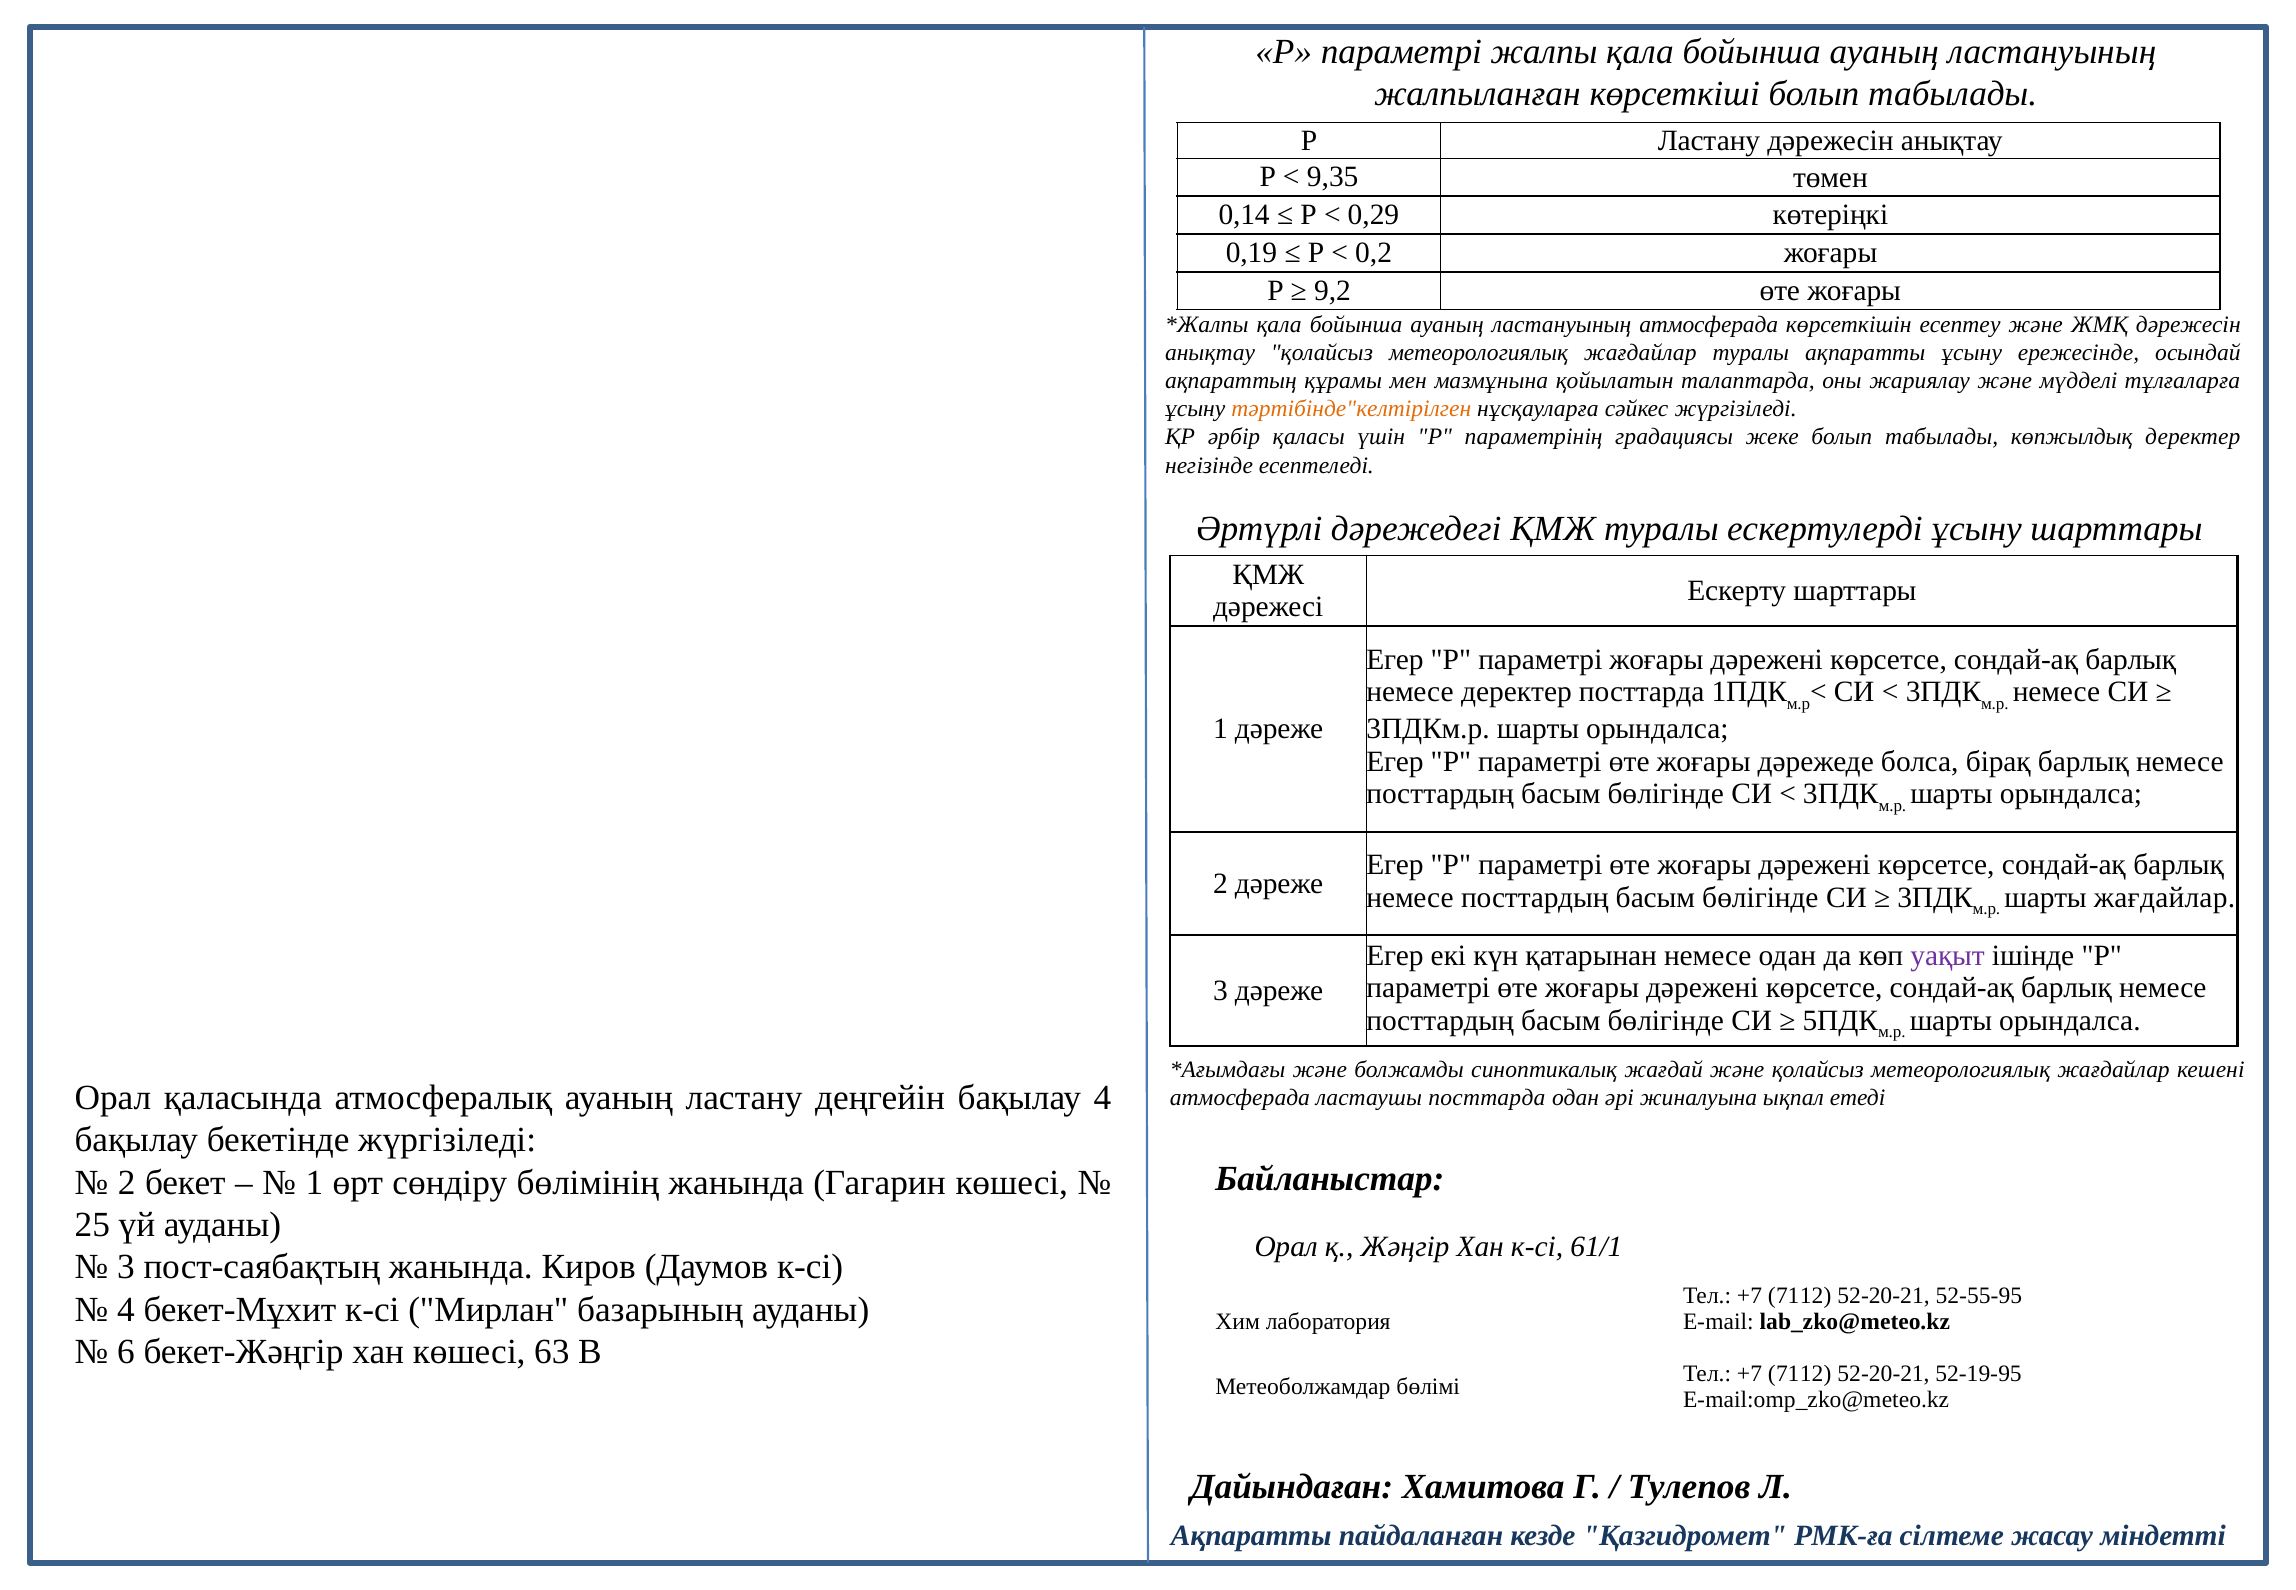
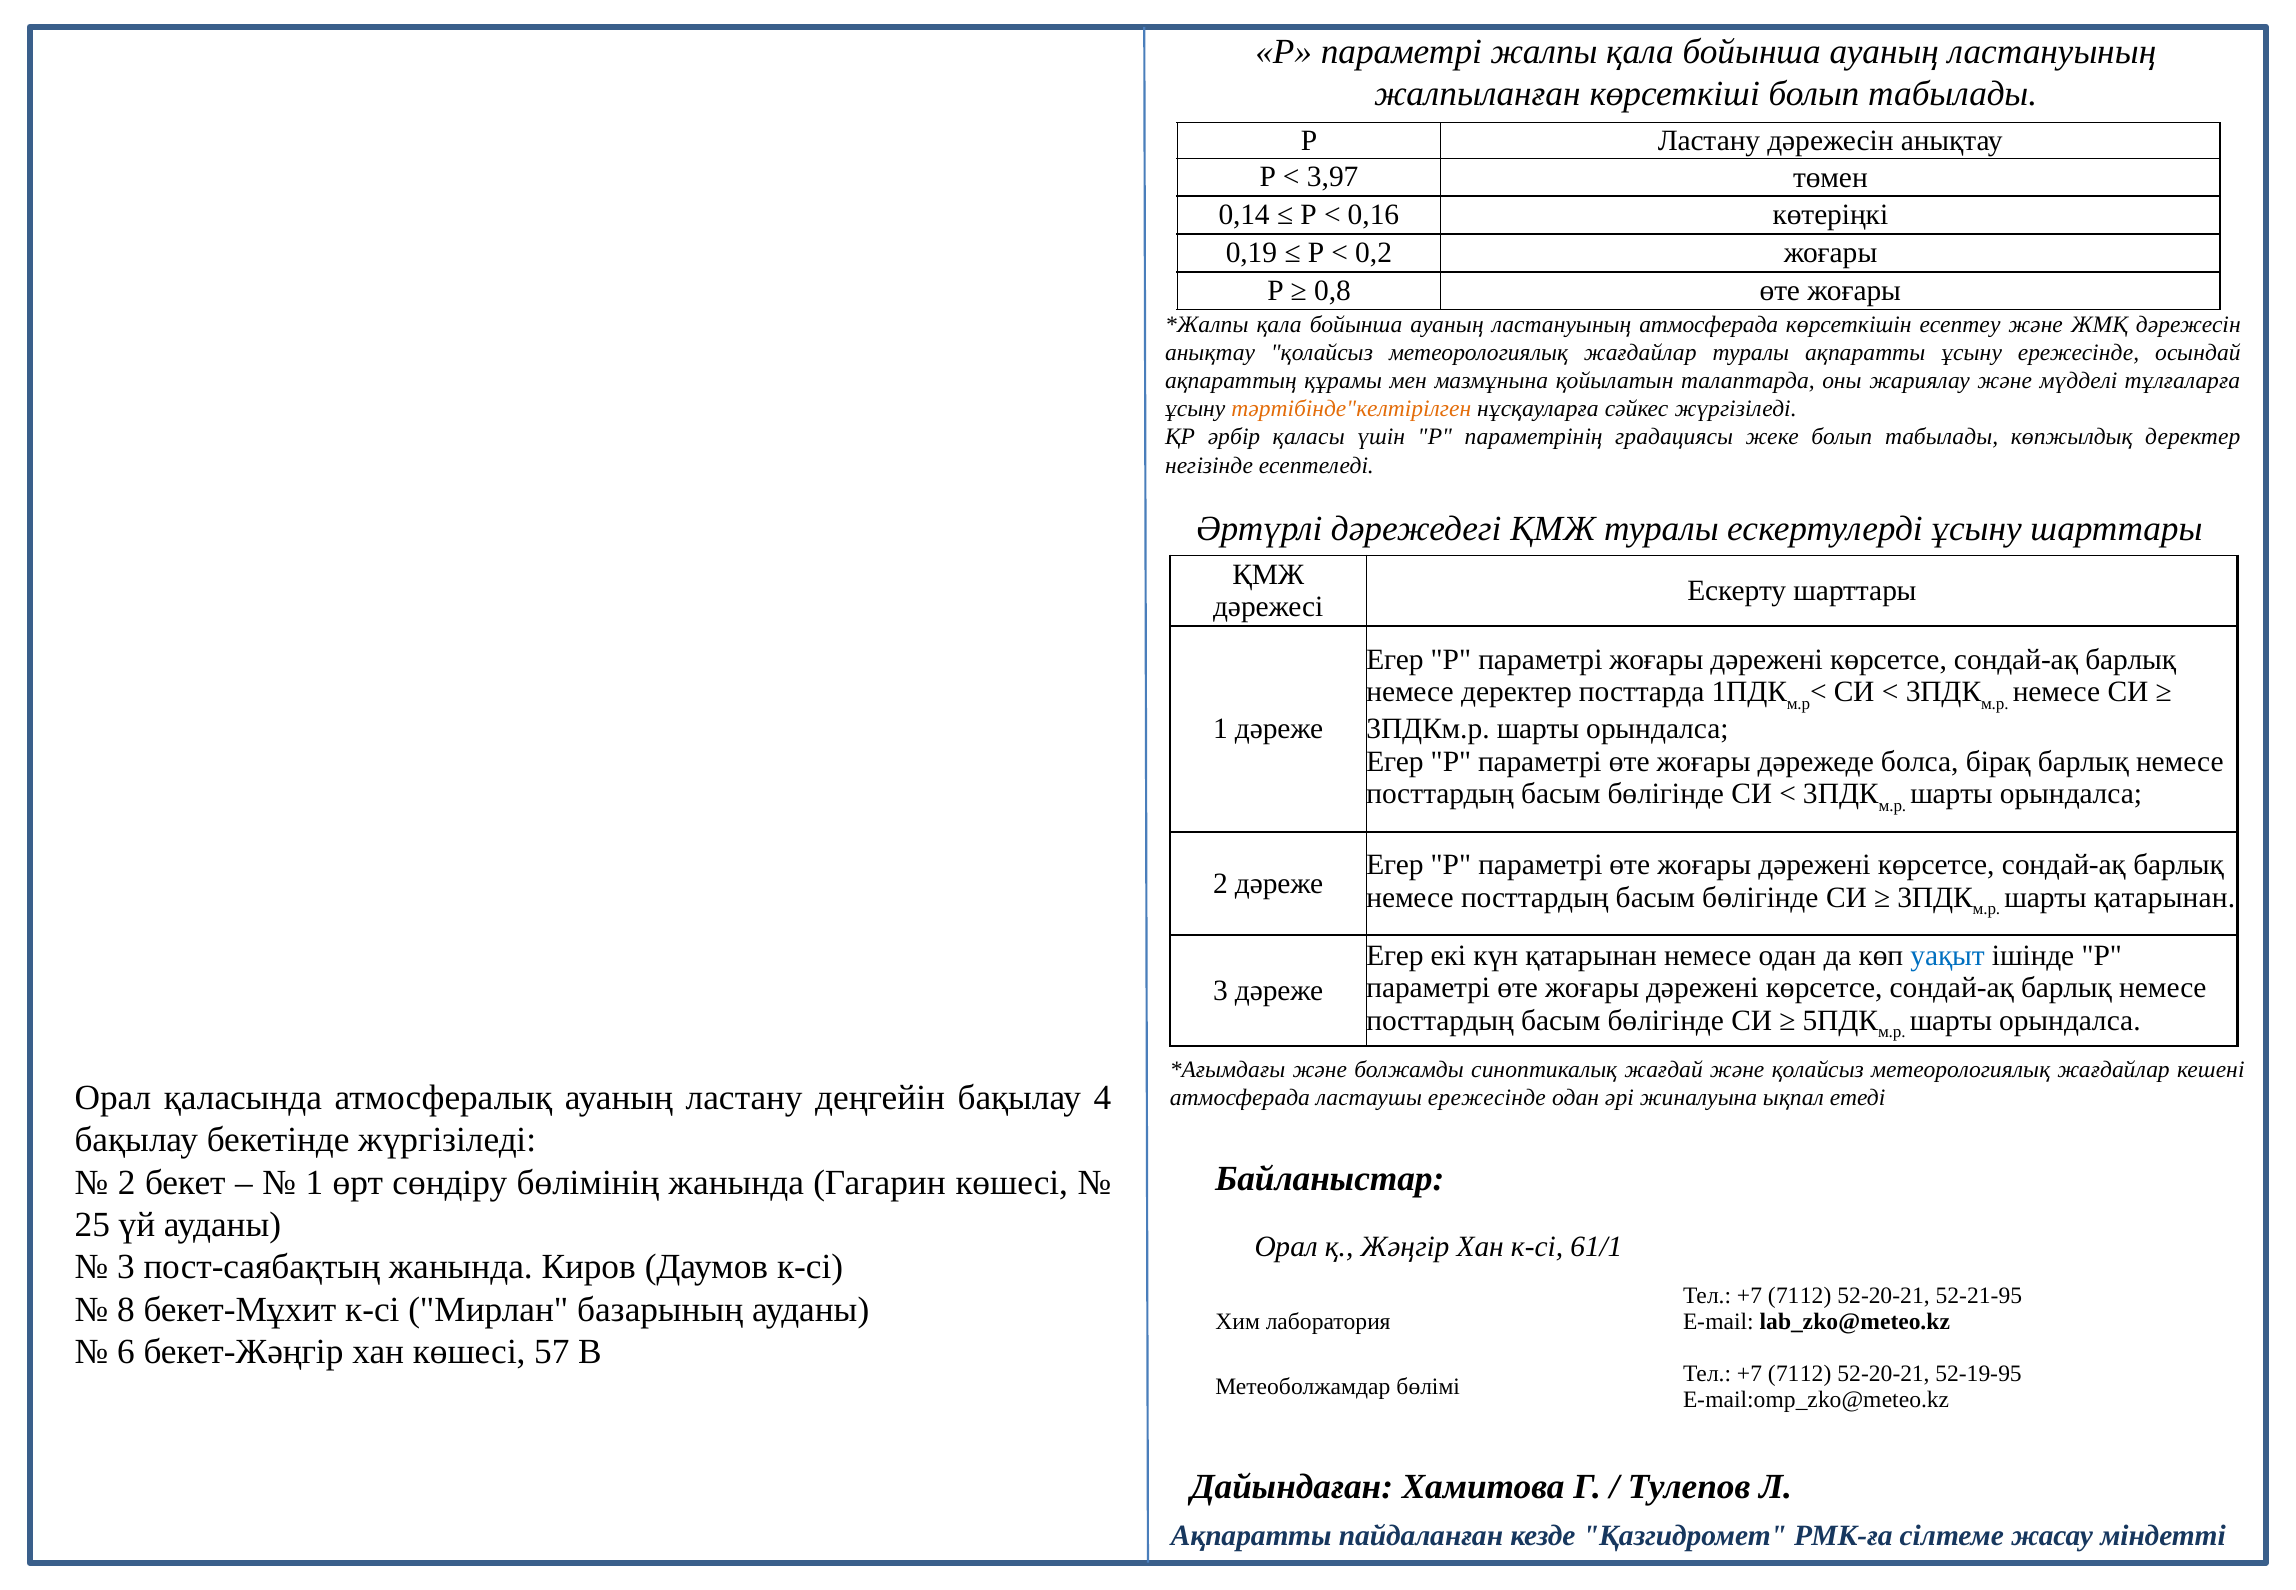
9,35: 9,35 -> 3,97
0,29: 0,29 -> 0,16
9,2: 9,2 -> 0,8
шарты жағдайлар: жағдайлар -> қатарынан
уақыт colour: purple -> blue
ластаушы посттарда: посттарда -> ережесінде
52-55-95: 52-55-95 -> 52-21-95
4 at (126, 1309): 4 -> 8
63: 63 -> 57
